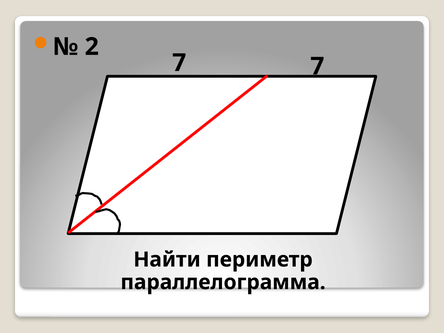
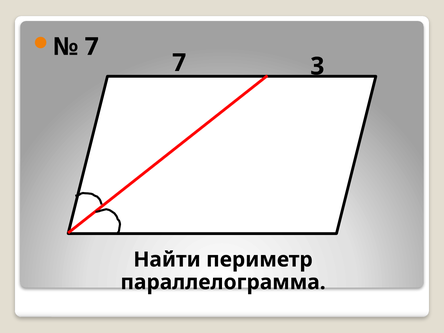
2 at (92, 47): 2 -> 7
7 7: 7 -> 3
